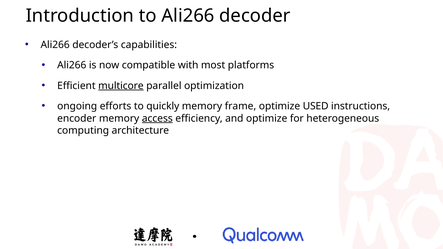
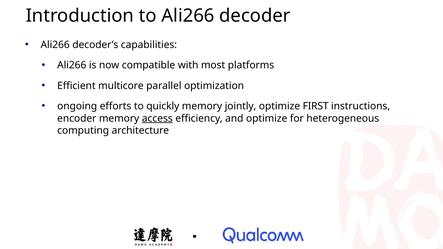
multicore underline: present -> none
frame: frame -> jointly
USED: USED -> FIRST
